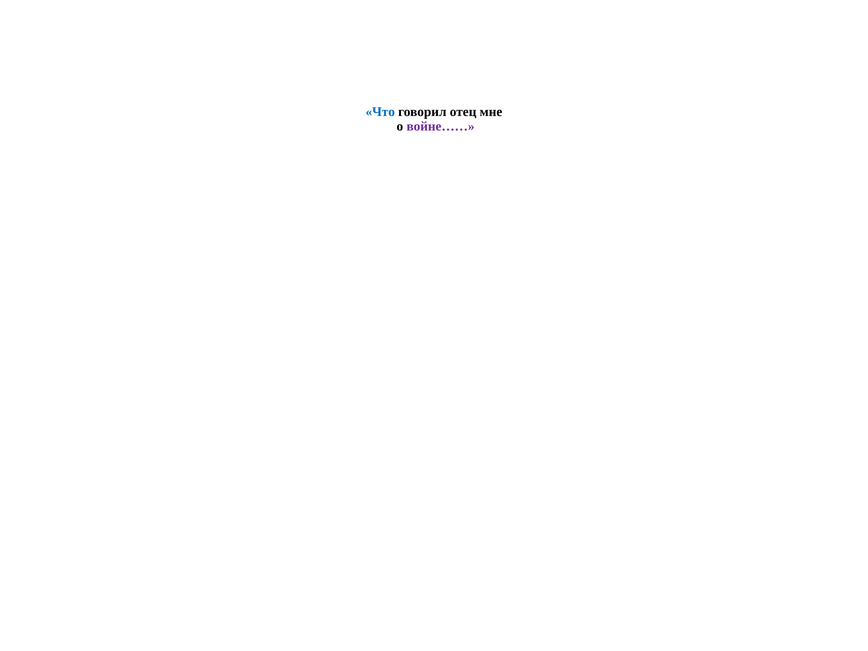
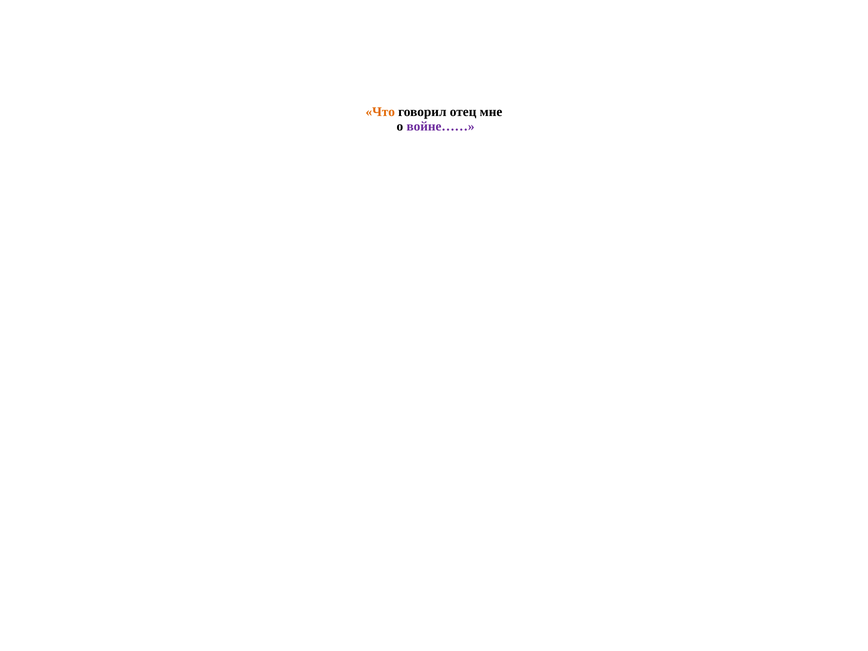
Что colour: blue -> orange
